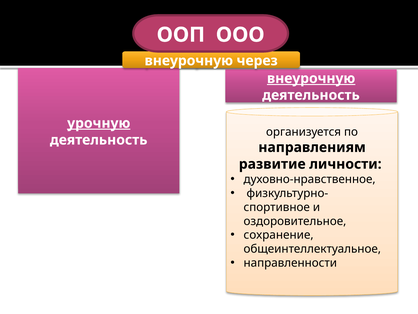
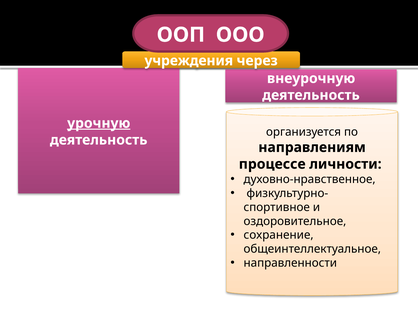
внеурочную at (189, 61): внеурочную -> учреждения
внеурочную at (311, 78) underline: present -> none
развитие: развитие -> процессе
